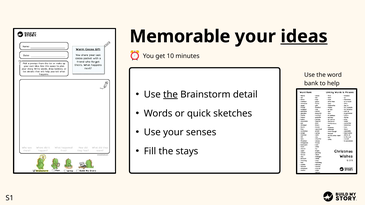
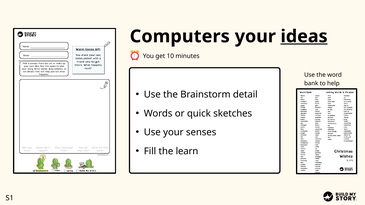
Memorable: Memorable -> Computers
the at (171, 95) underline: present -> none
stays: stays -> learn
